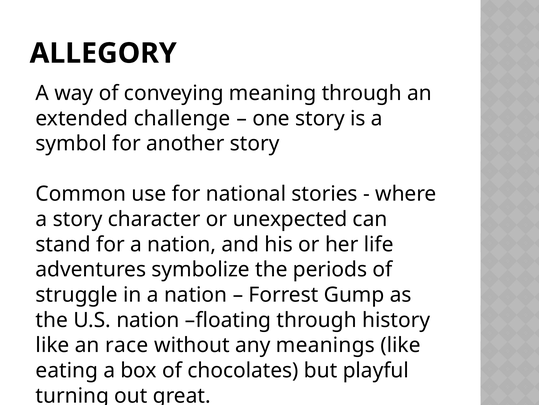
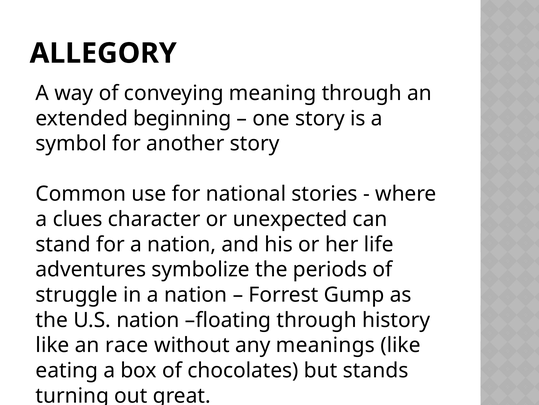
challenge: challenge -> beginning
a story: story -> clues
playful: playful -> stands
